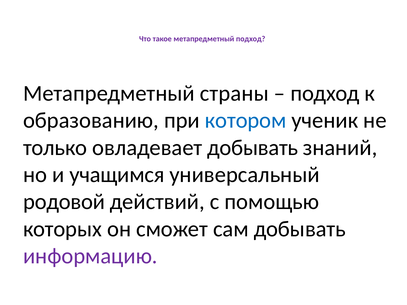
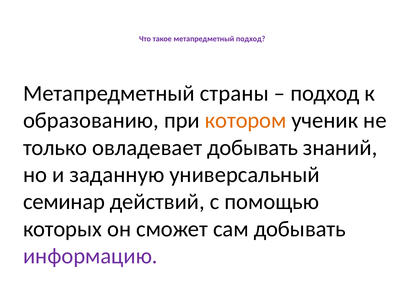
котором colour: blue -> orange
учащимся: учащимся -> заданную
родовой: родовой -> семинар
